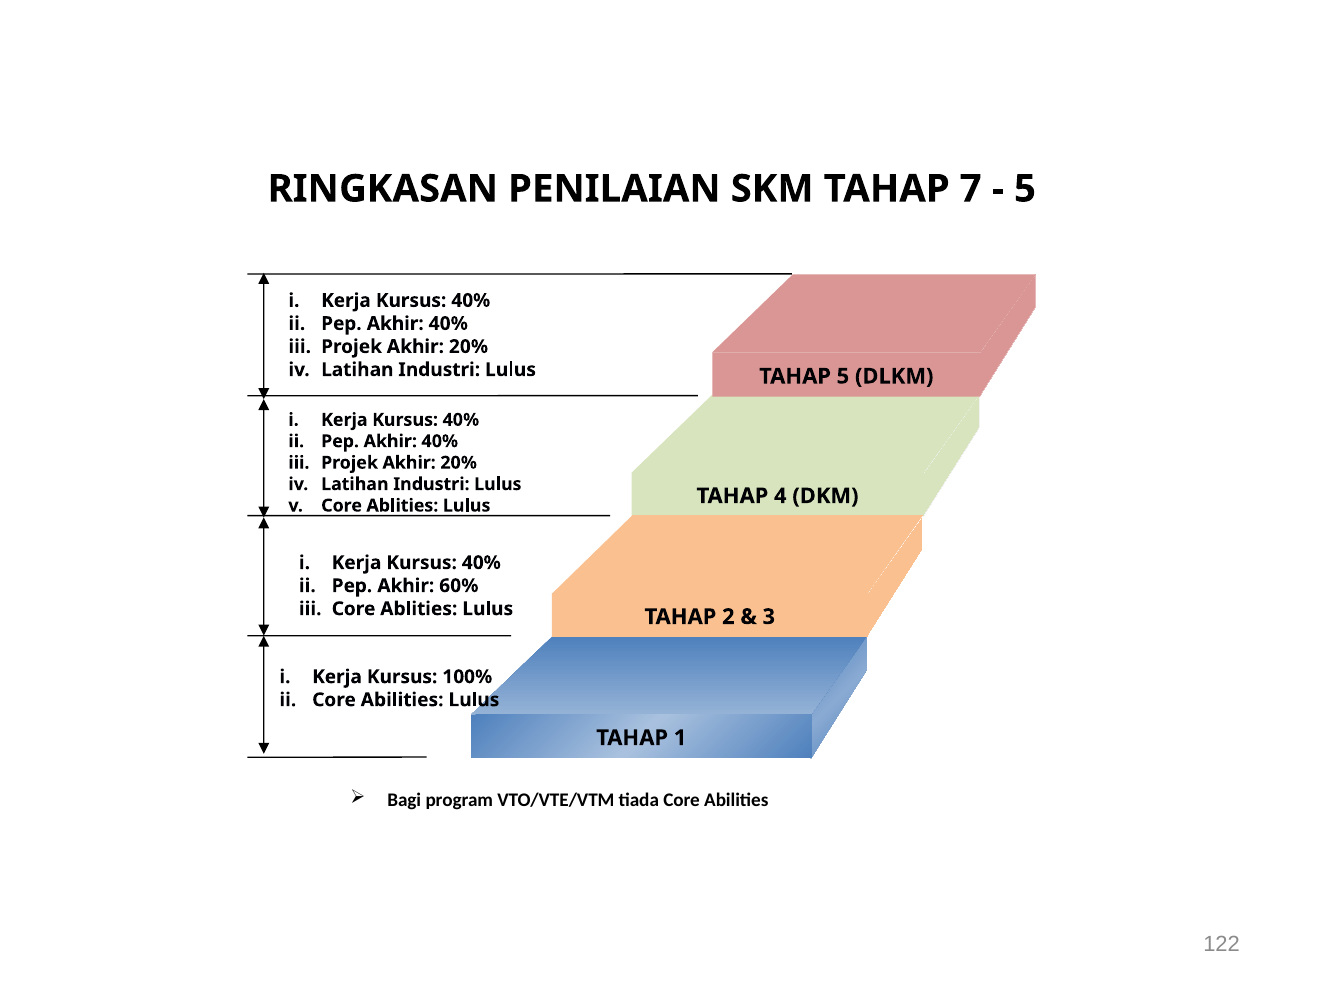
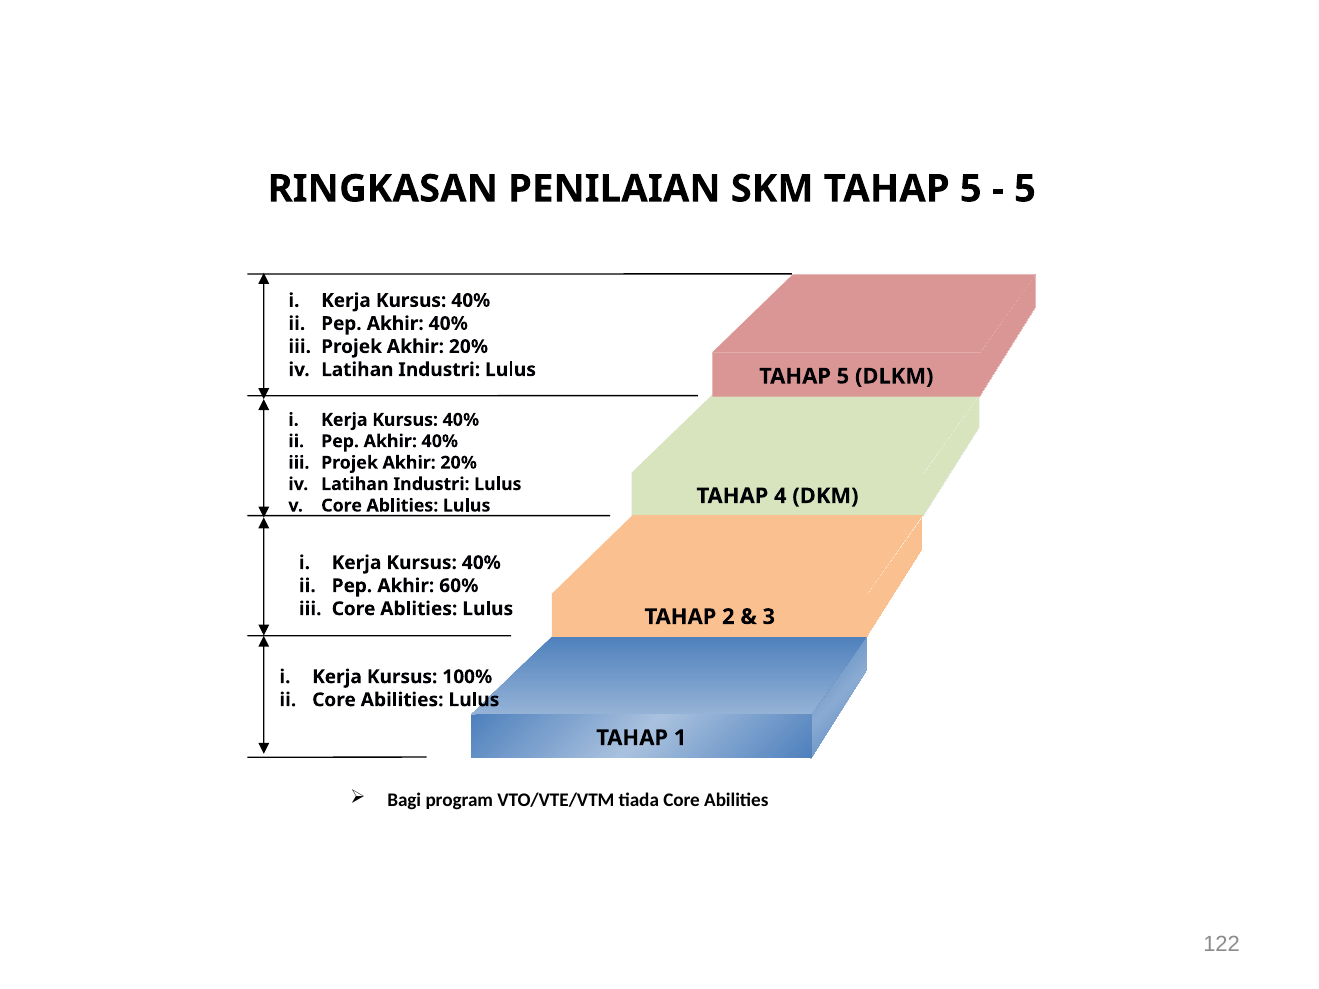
SKM TAHAP 7: 7 -> 5
